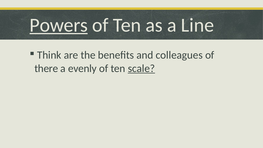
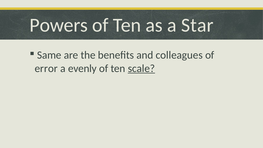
Powers underline: present -> none
Line: Line -> Star
Think: Think -> Same
there: there -> error
